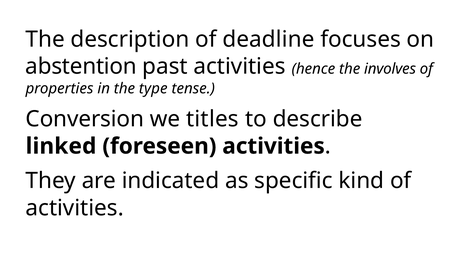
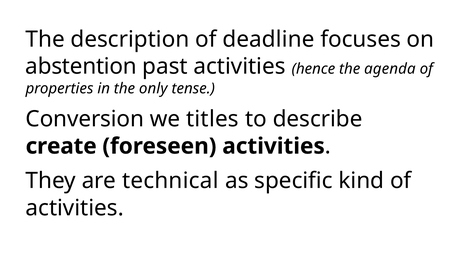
involves: involves -> agenda
type: type -> only
linked: linked -> create
indicated: indicated -> technical
